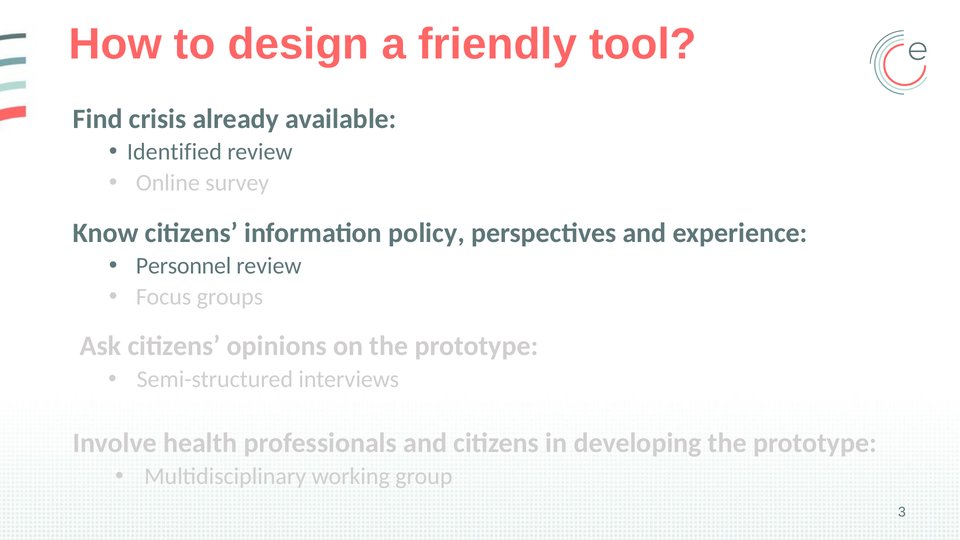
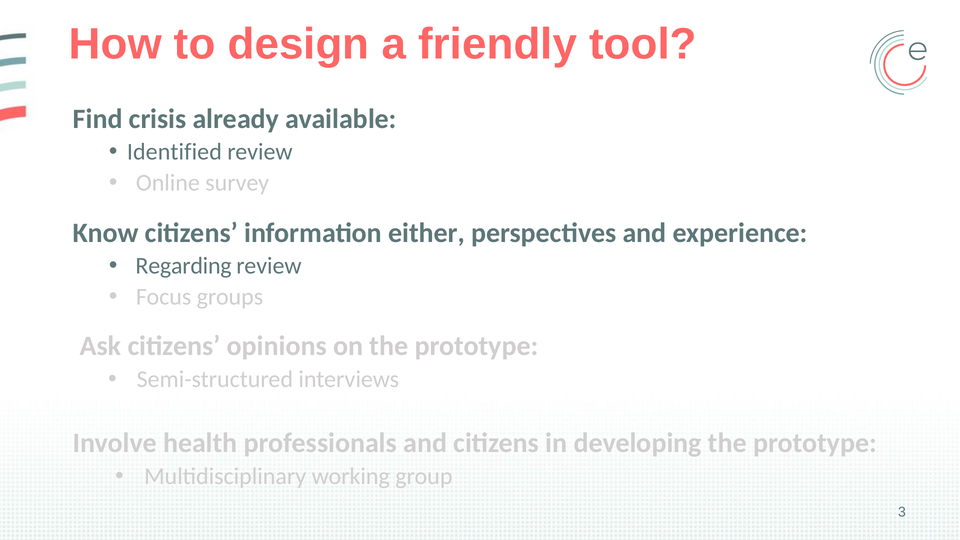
policy: policy -> either
Personnel: Personnel -> Regarding
